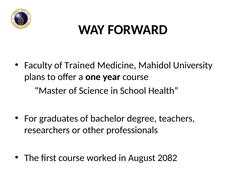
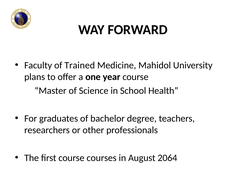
worked: worked -> courses
2082: 2082 -> 2064
